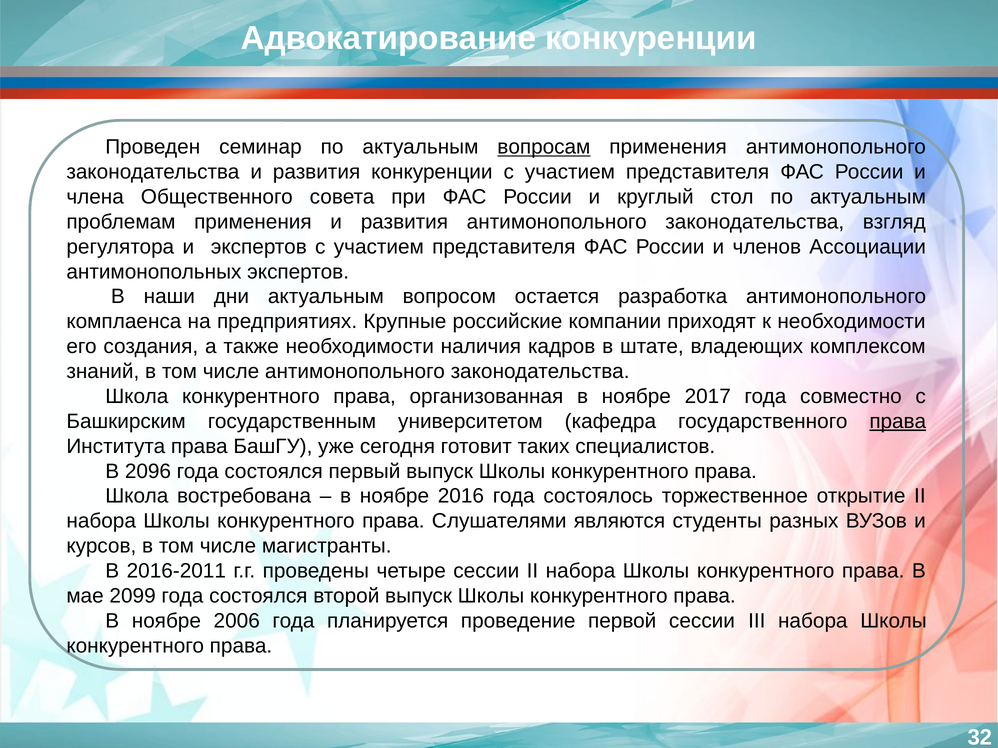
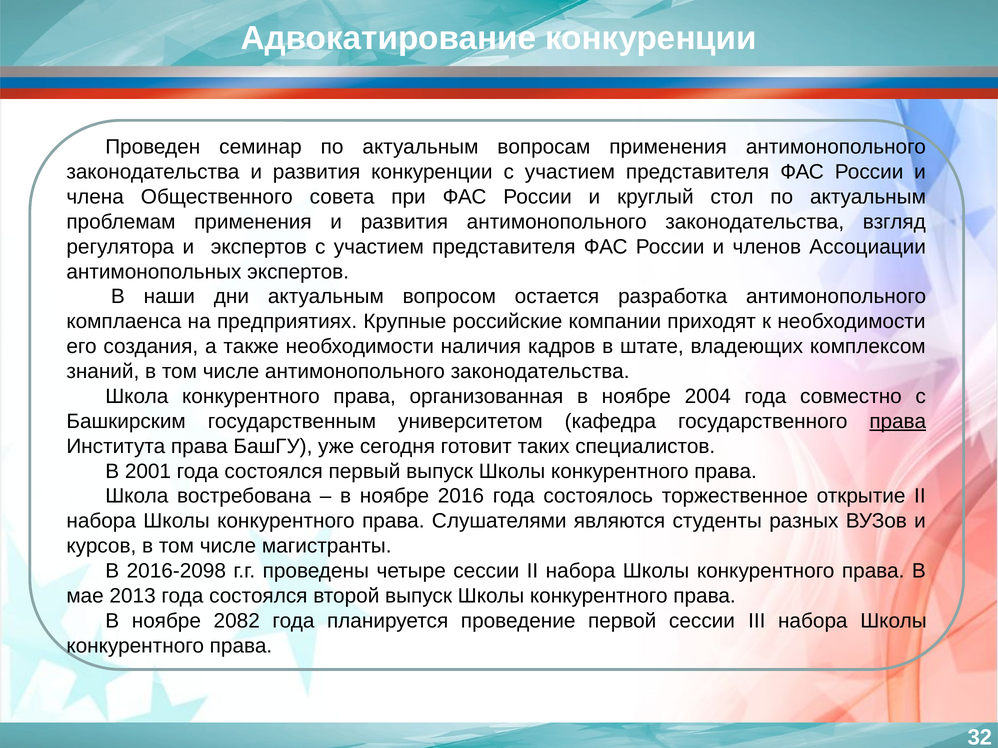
вопросам underline: present -> none
2017: 2017 -> 2004
2096: 2096 -> 2001
2016-2011: 2016-2011 -> 2016-2098
2099: 2099 -> 2013
2006: 2006 -> 2082
